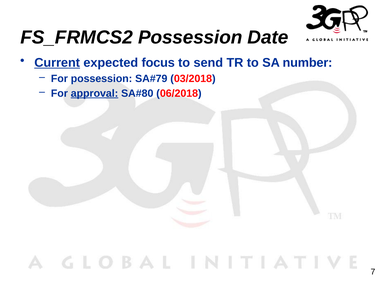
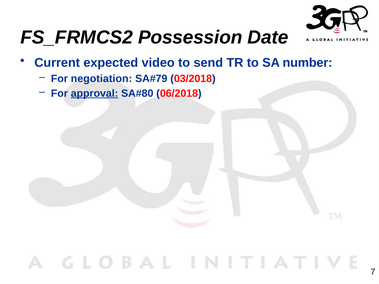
Current underline: present -> none
focus: focus -> video
For possession: possession -> negotiation
